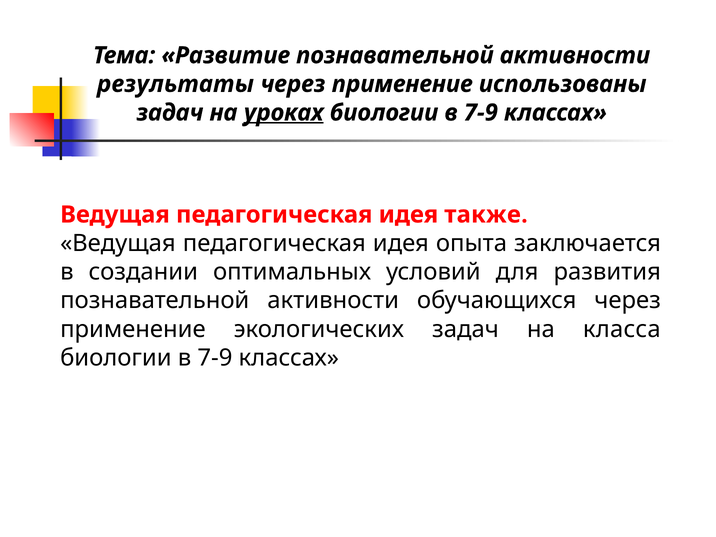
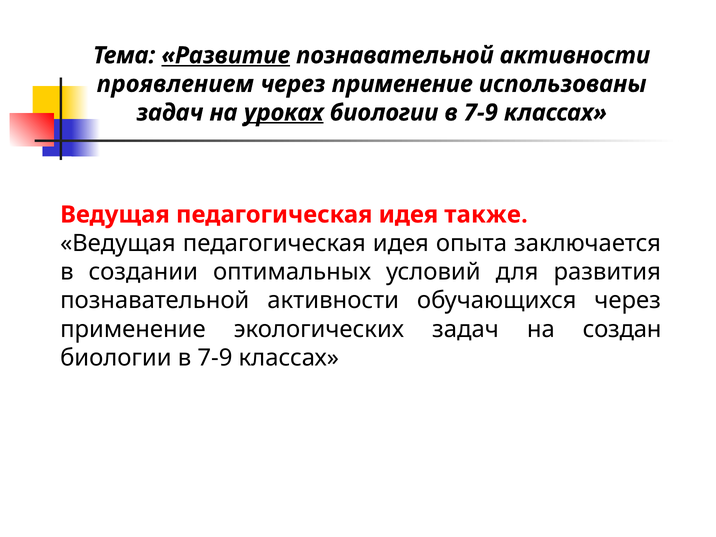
Развитие underline: none -> present
результаты: результаты -> проявлением
класса: класса -> создан
